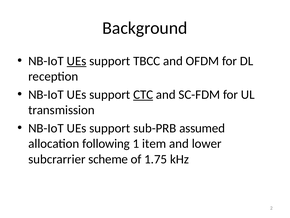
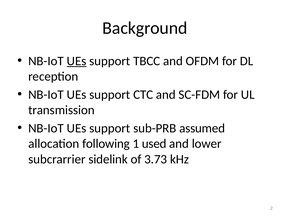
CTC underline: present -> none
item: item -> used
scheme: scheme -> sidelink
1.75: 1.75 -> 3.73
